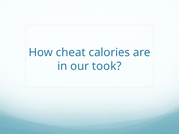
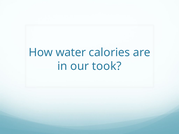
cheat: cheat -> water
